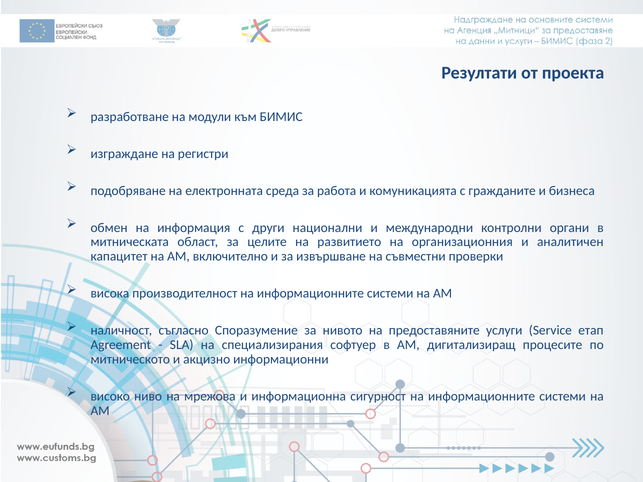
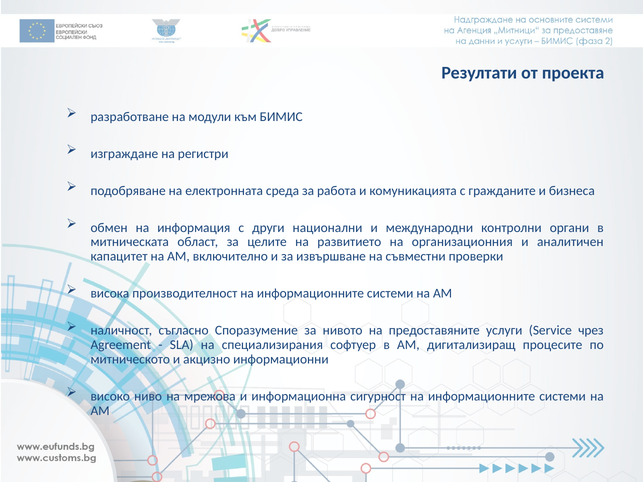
етап: етап -> чрез
